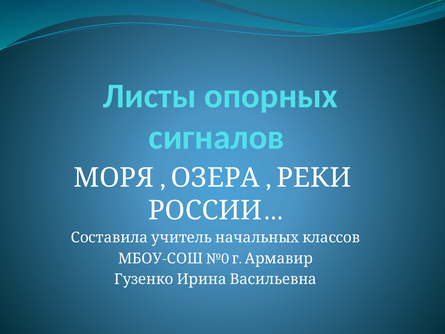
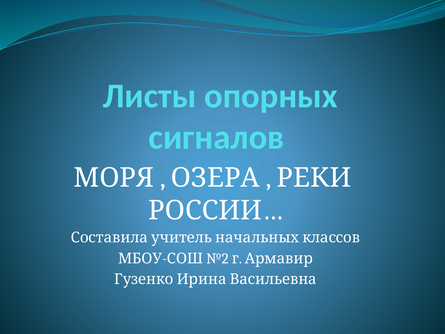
№0: №0 -> №2
